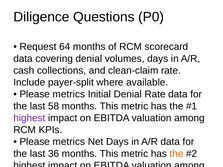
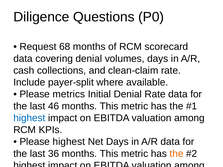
64: 64 -> 68
58: 58 -> 46
highest at (29, 118) colour: purple -> blue
metrics at (69, 142): metrics -> highest
